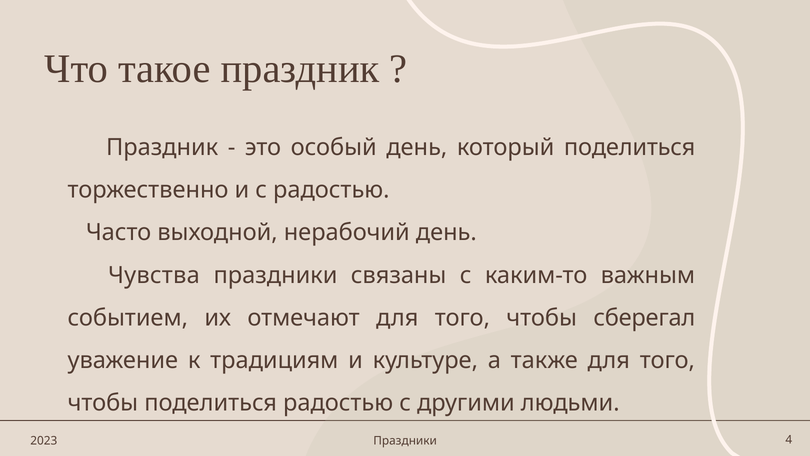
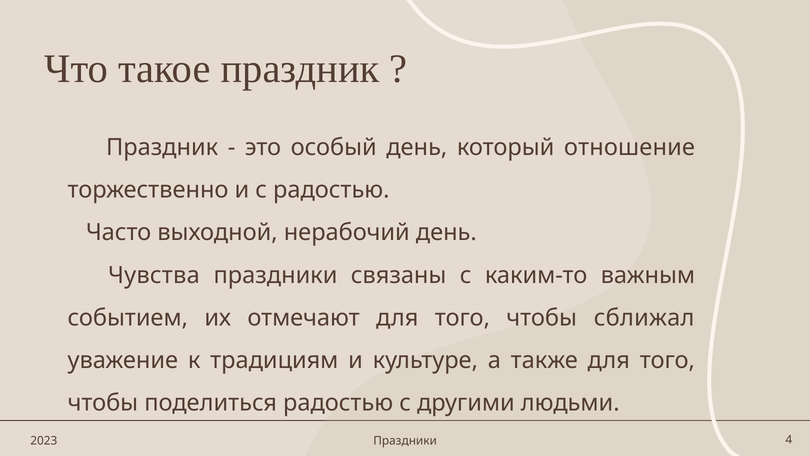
который поделиться: поделиться -> отношение
сберегал: сберегал -> сближал
